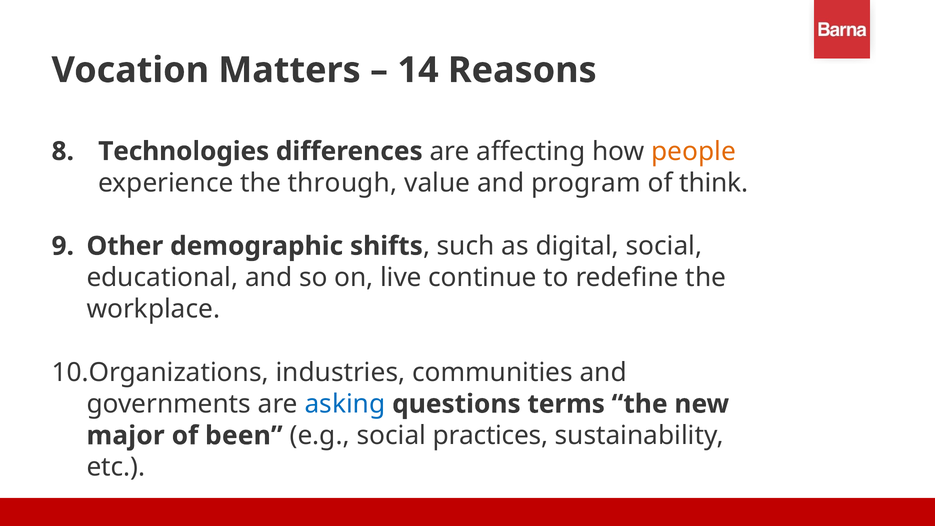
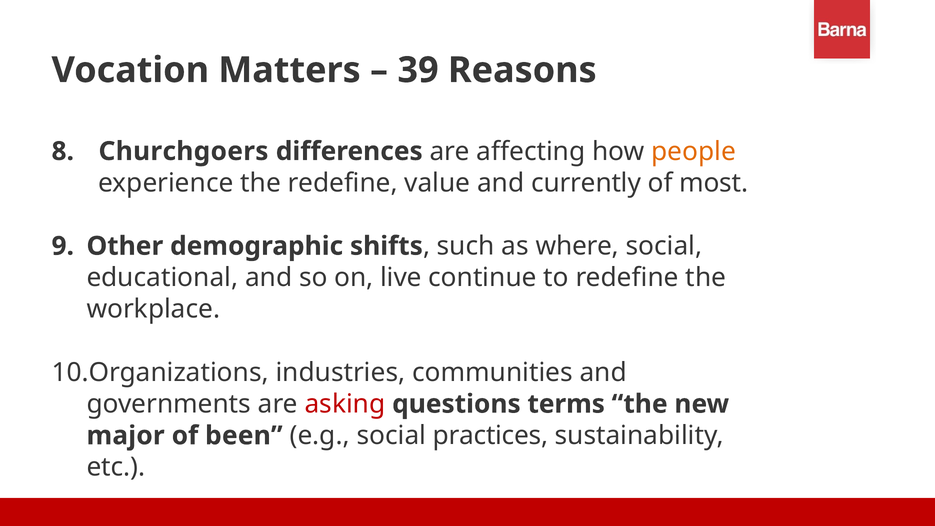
14: 14 -> 39
Technologies: Technologies -> Churchgoers
the through: through -> redefine
program: program -> currently
think: think -> most
digital: digital -> where
asking colour: blue -> red
